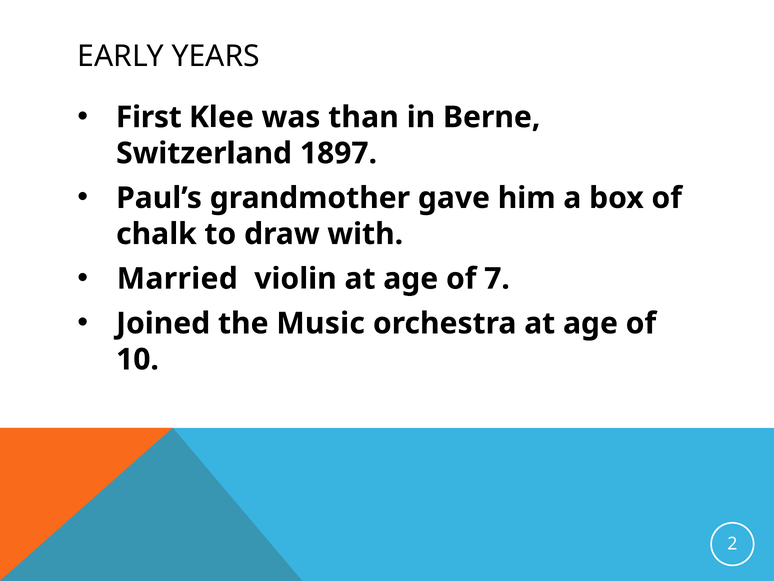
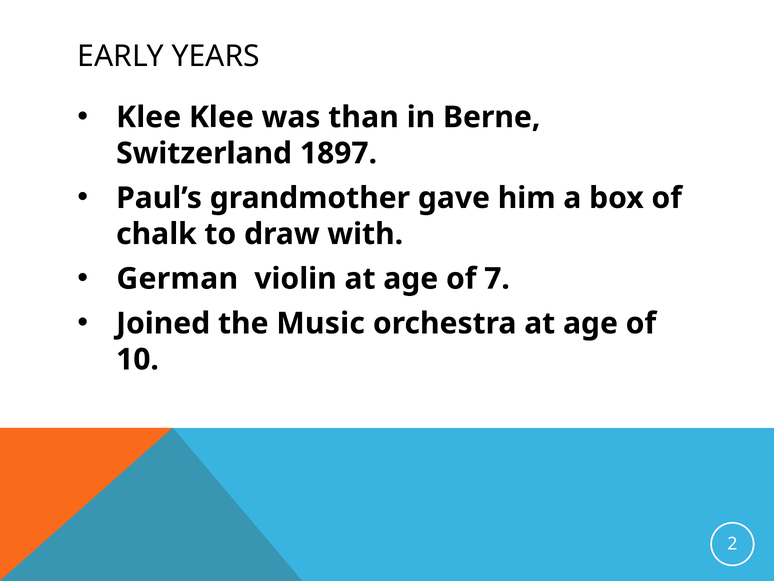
First at (149, 117): First -> Klee
Married: Married -> German
